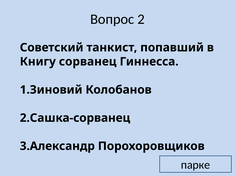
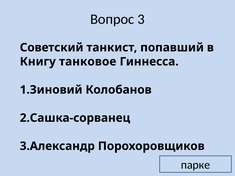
2: 2 -> 3
сорванец: сорванец -> танковое
